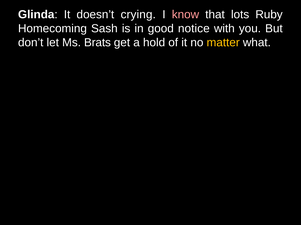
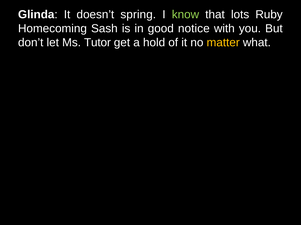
crying: crying -> spring
know colour: pink -> light green
Brats: Brats -> Tutor
